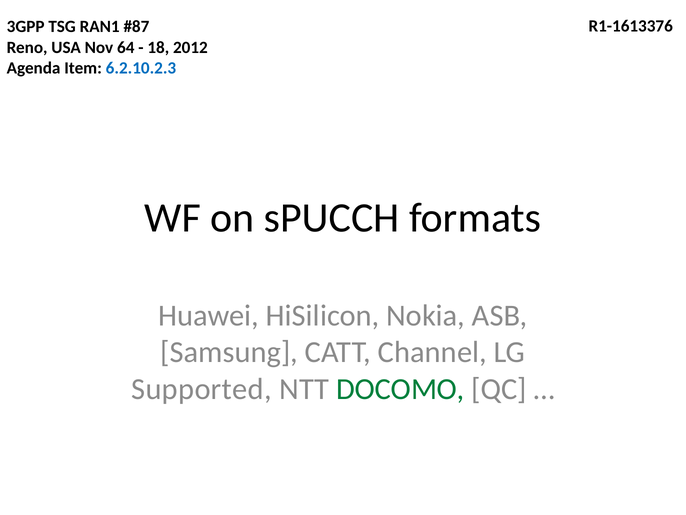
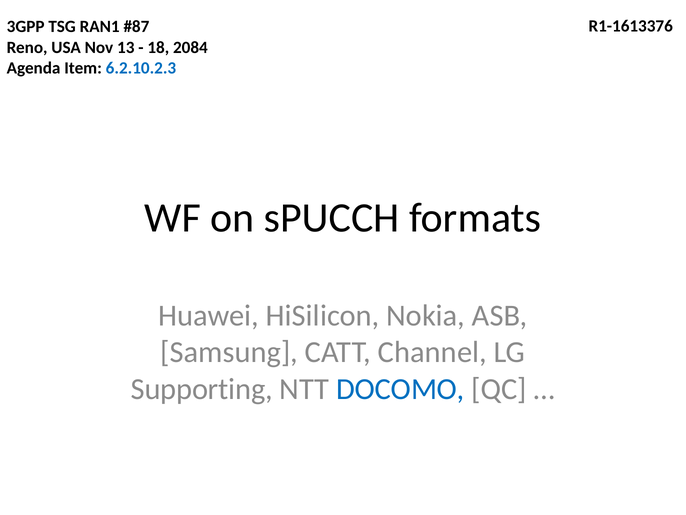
64: 64 -> 13
2012: 2012 -> 2084
Supported: Supported -> Supporting
DOCOMO colour: green -> blue
